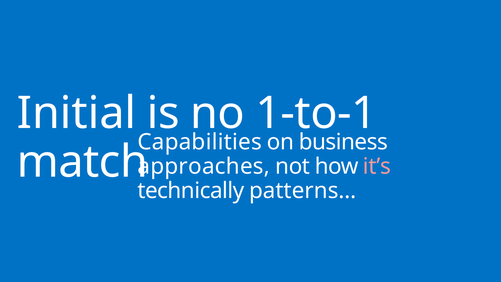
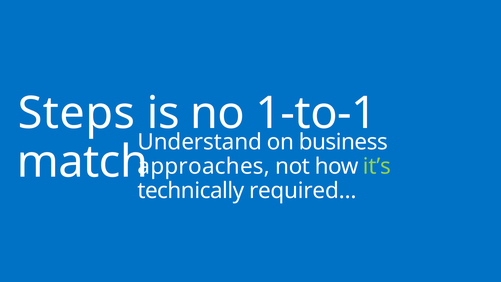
Initial: Initial -> Steps
Capabilities: Capabilities -> Understand
it’s colour: pink -> light green
patterns…: patterns… -> required…
